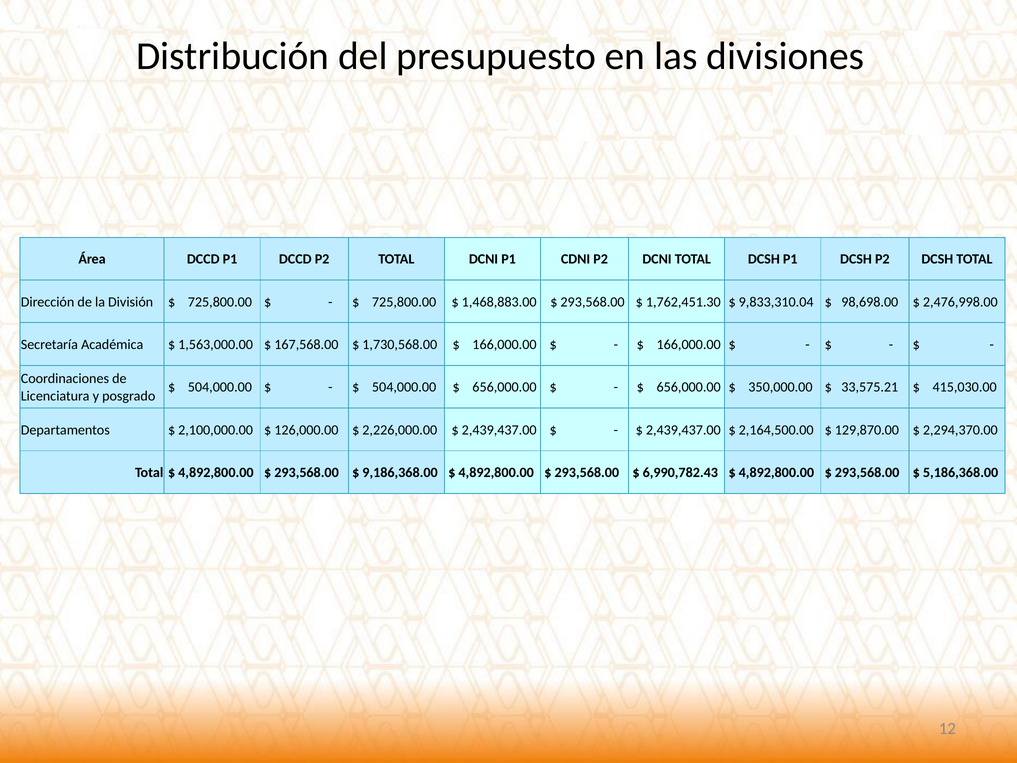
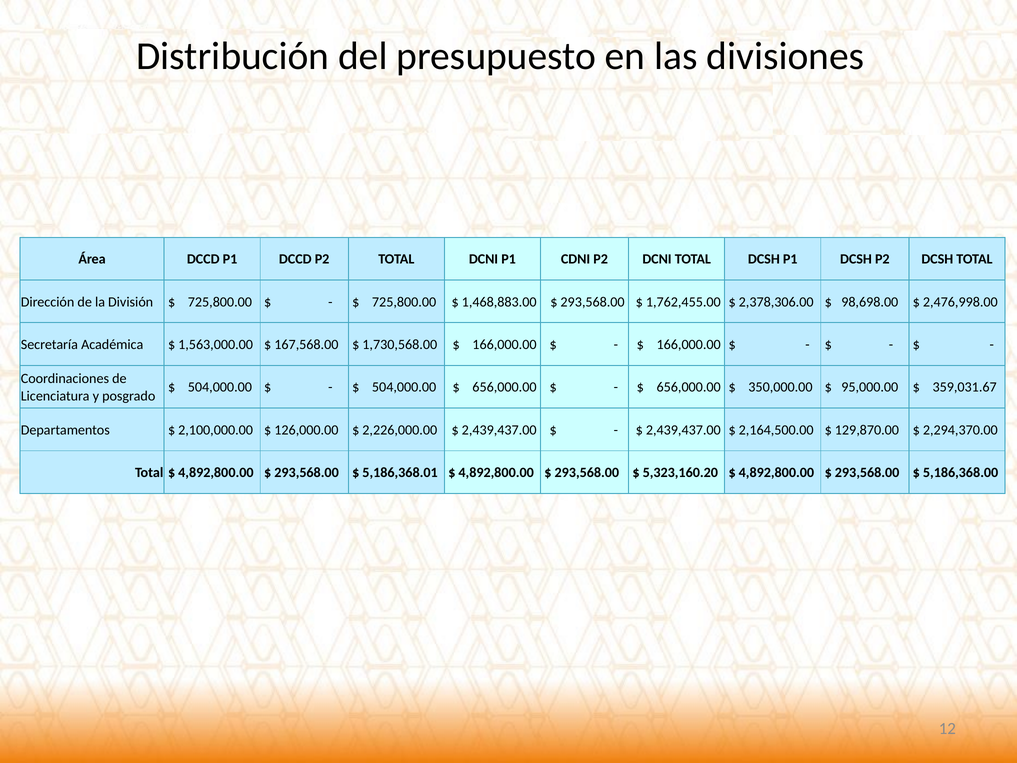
1,762,451.30: 1,762,451.30 -> 1,762,455.00
9,833,310.04: 9,833,310.04 -> 2,378,306.00
33,575.21: 33,575.21 -> 95,000.00
415,030.00: 415,030.00 -> 359,031.67
9,186,368.00: 9,186,368.00 -> 5,186,368.01
6,990,782.43: 6,990,782.43 -> 5,323,160.20
